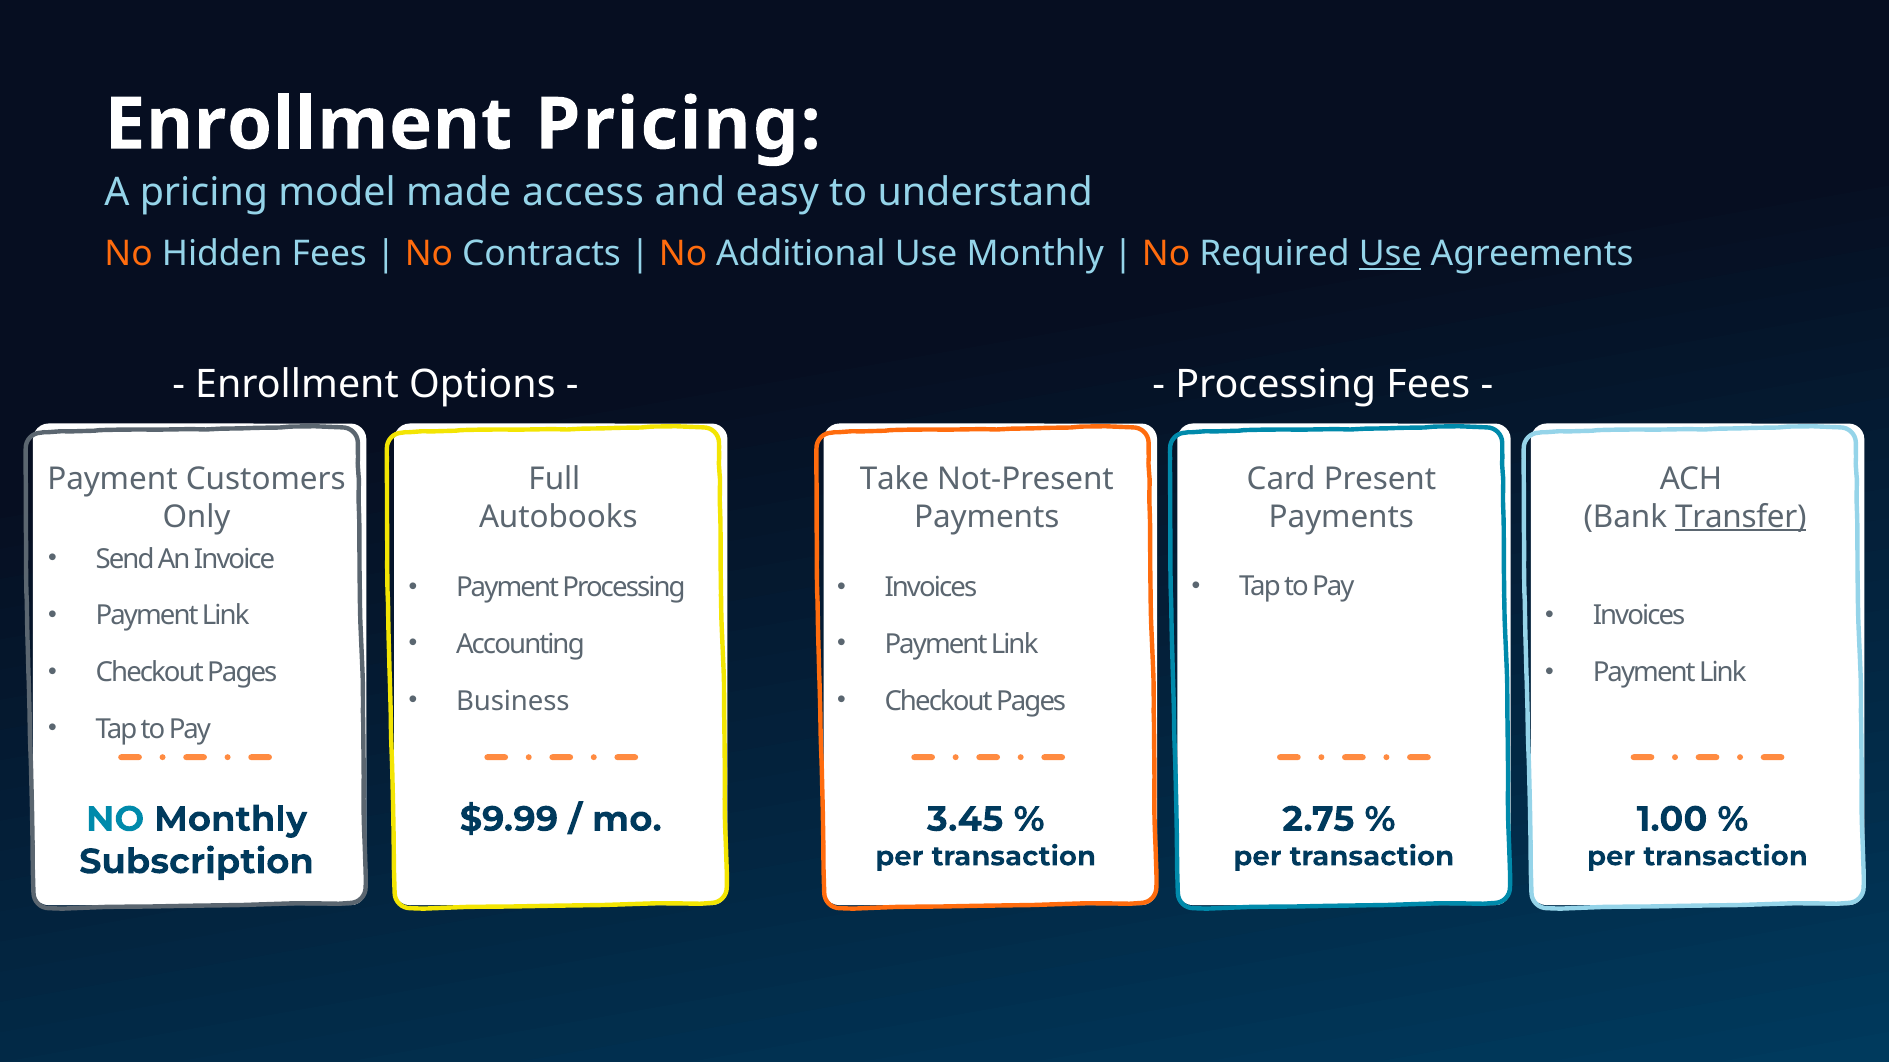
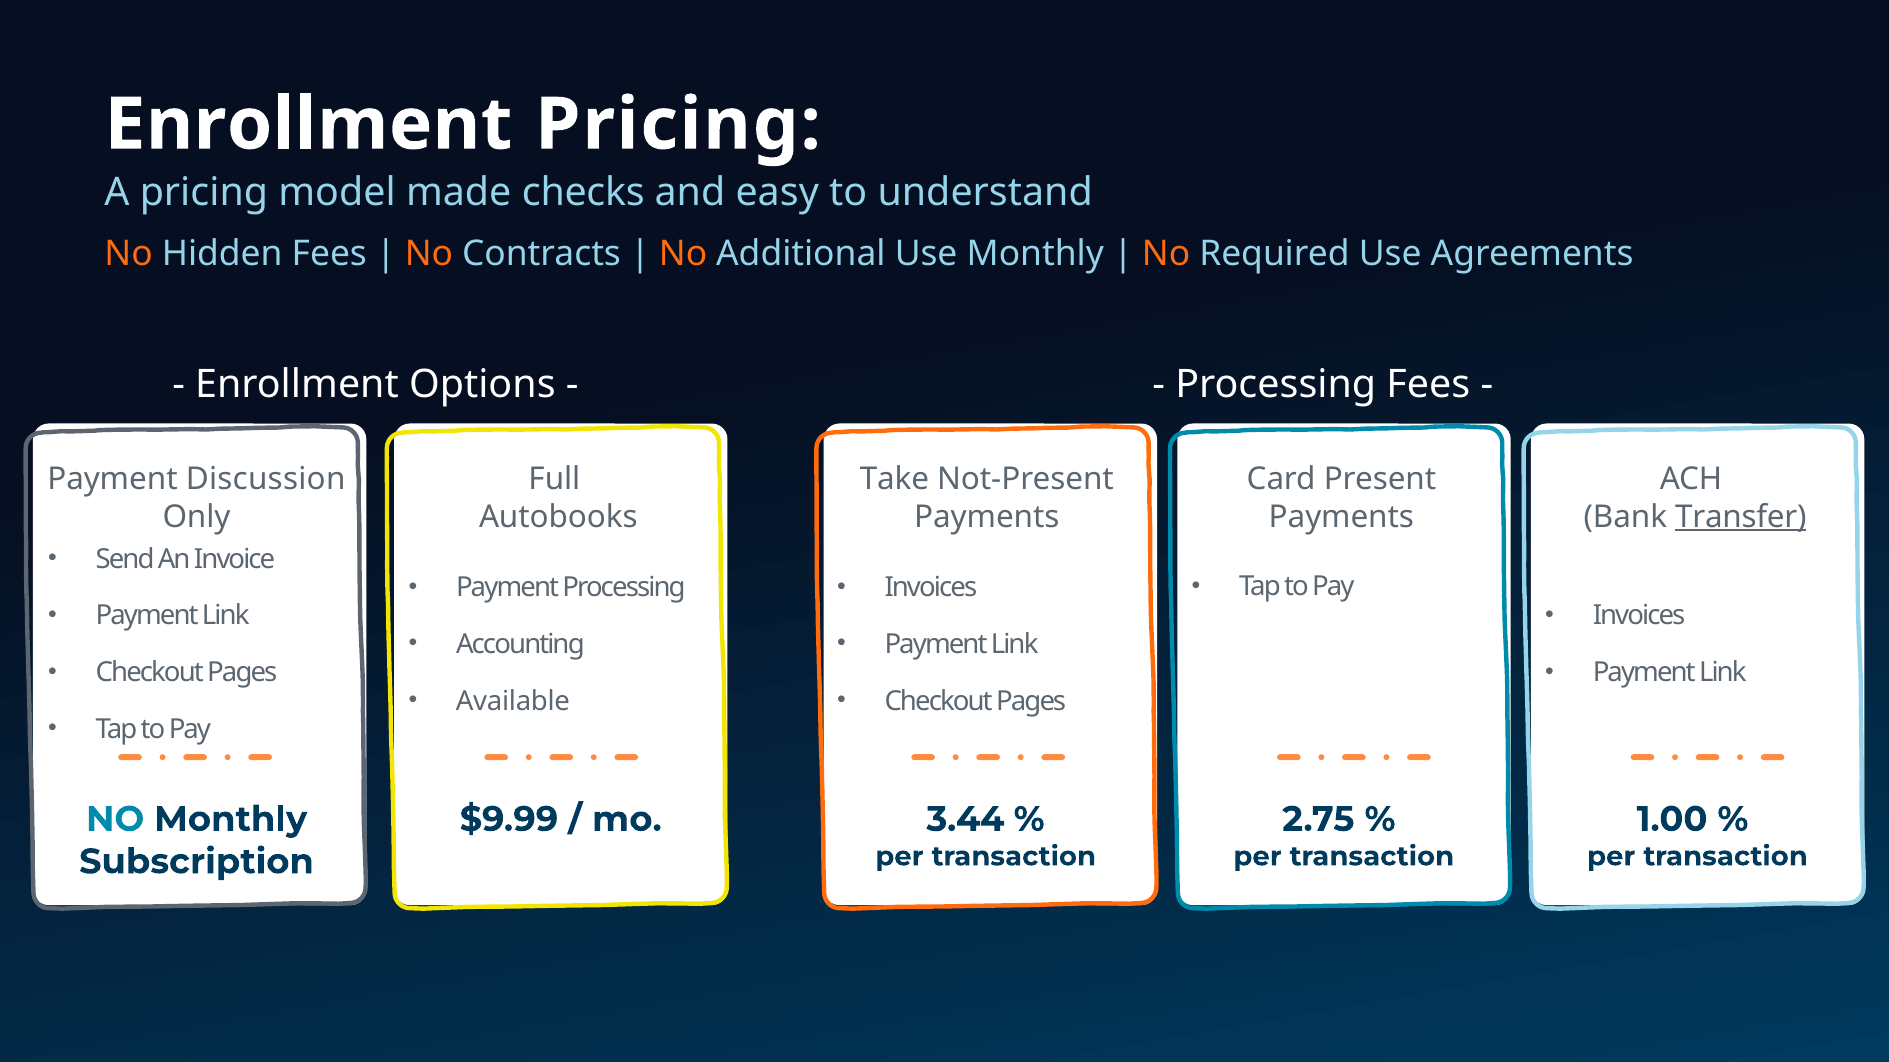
access: access -> checks
Use at (1390, 254) underline: present -> none
Customers: Customers -> Discussion
Business: Business -> Available
3.45: 3.45 -> 3.44
